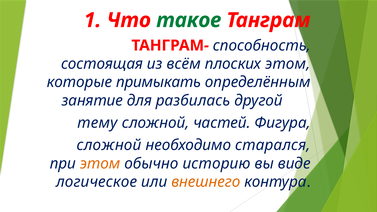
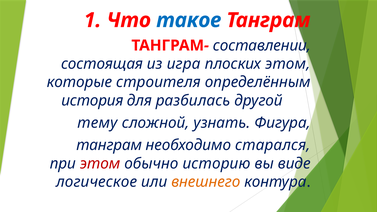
такое colour: green -> blue
способность: способность -> составлении
всём: всём -> игра
примыкать: примыкать -> строителя
занятие: занятие -> история
частей: частей -> узнать
сложной at (109, 145): сложной -> танграм
этом at (100, 164) colour: orange -> red
